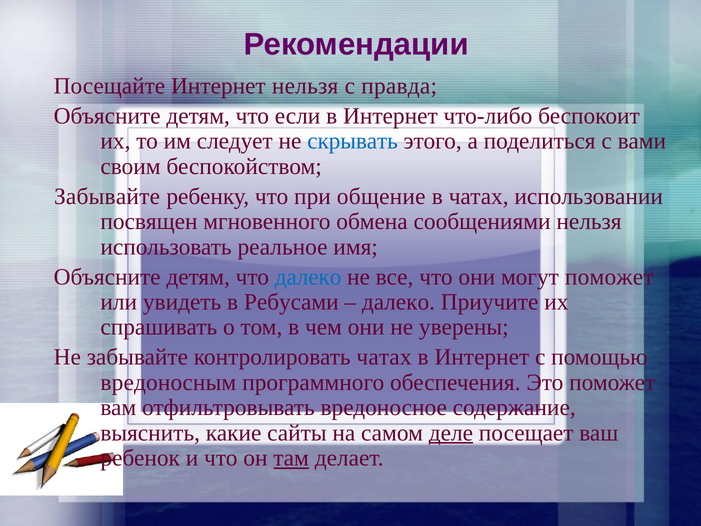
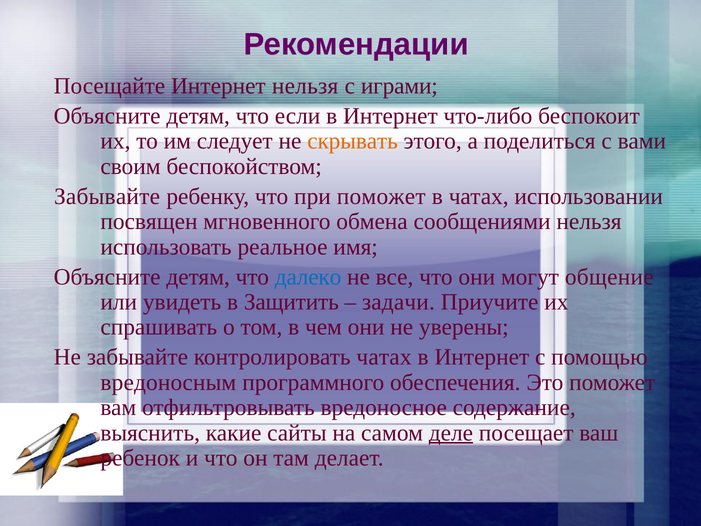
правда: правда -> играми
скрывать colour: blue -> orange
при общение: общение -> поможет
могут поможет: поможет -> общение
Ребусами: Ребусами -> Защитить
далеко at (398, 302): далеко -> задачи
там underline: present -> none
